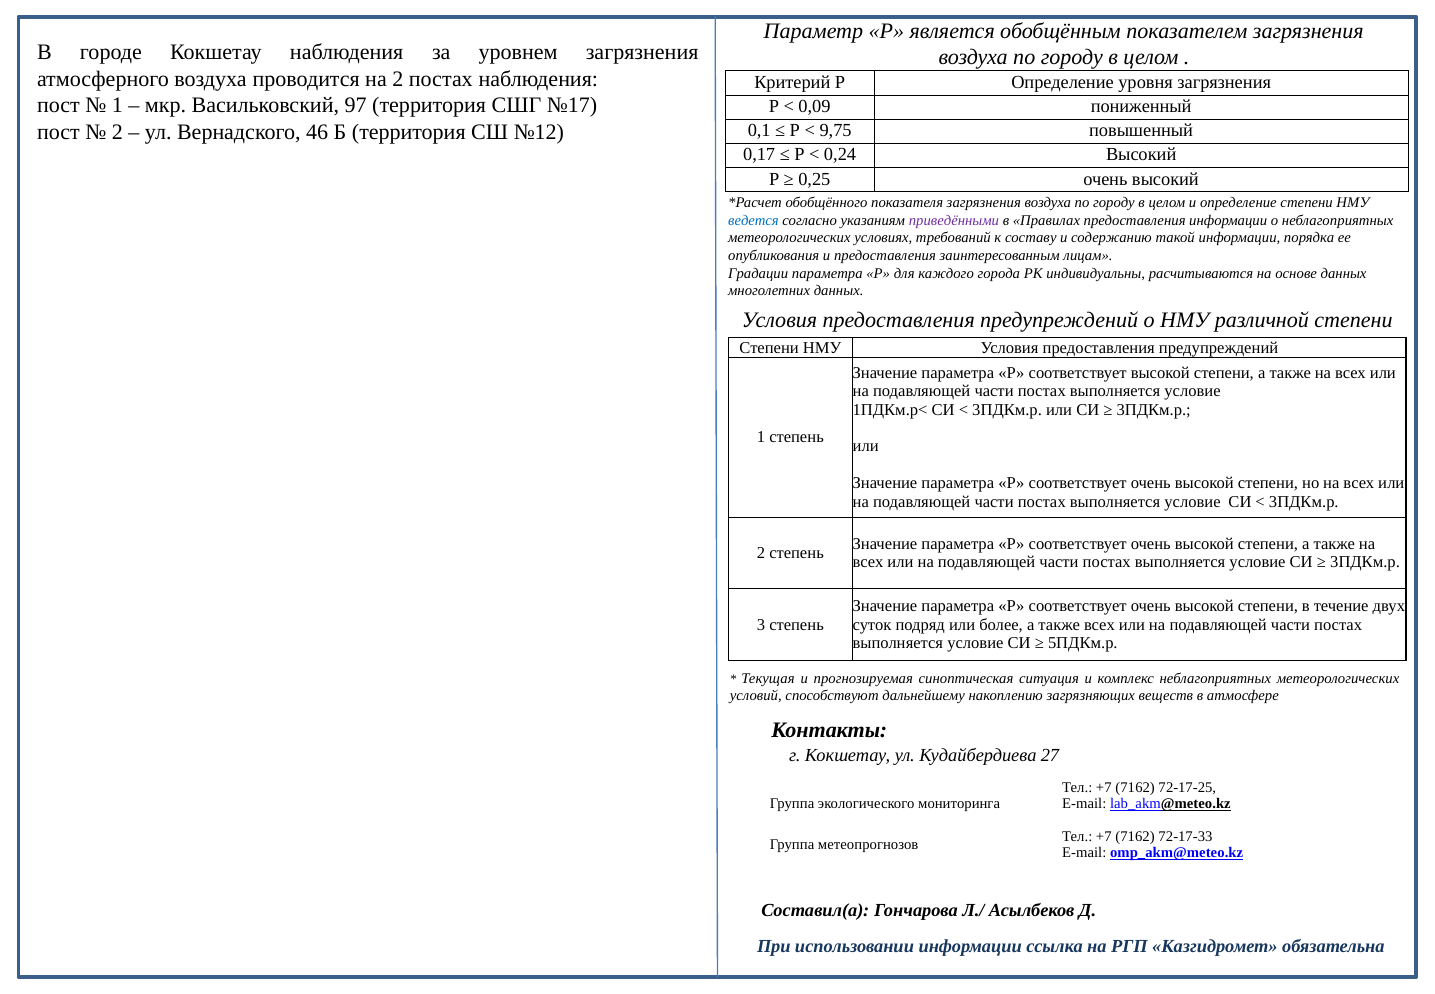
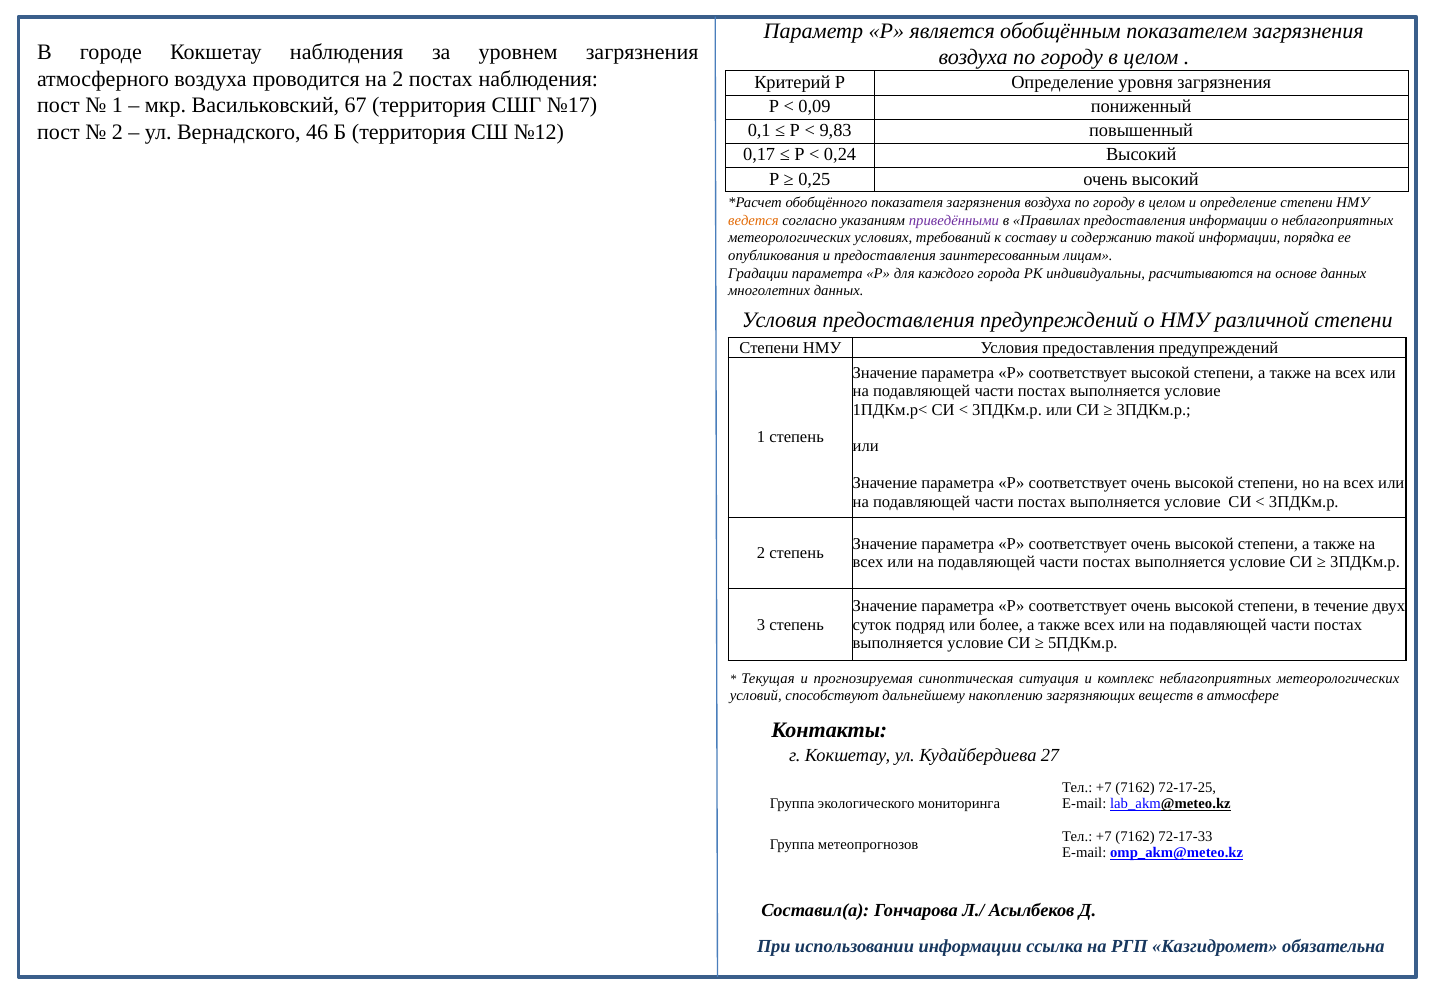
97: 97 -> 67
9,75: 9,75 -> 9,83
ведется colour: blue -> orange
